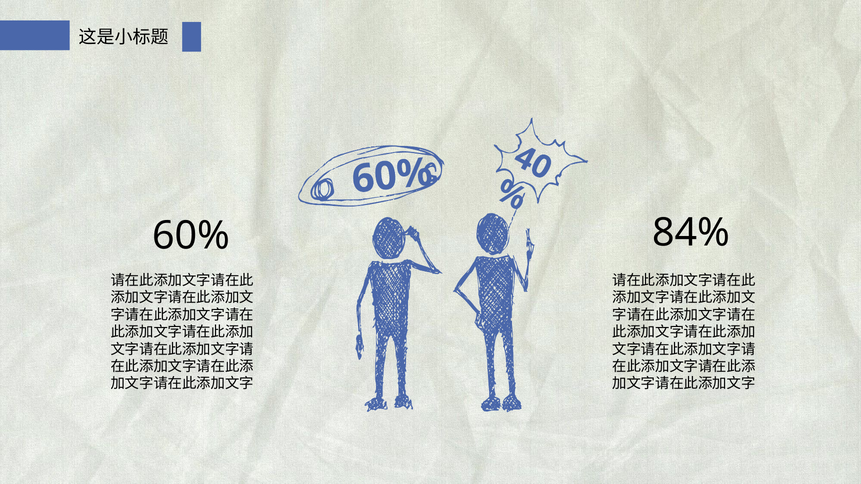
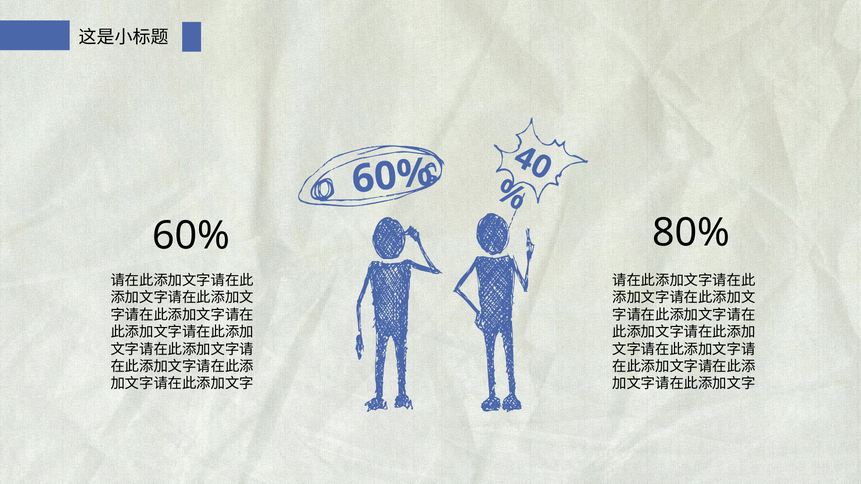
84%: 84% -> 80%
